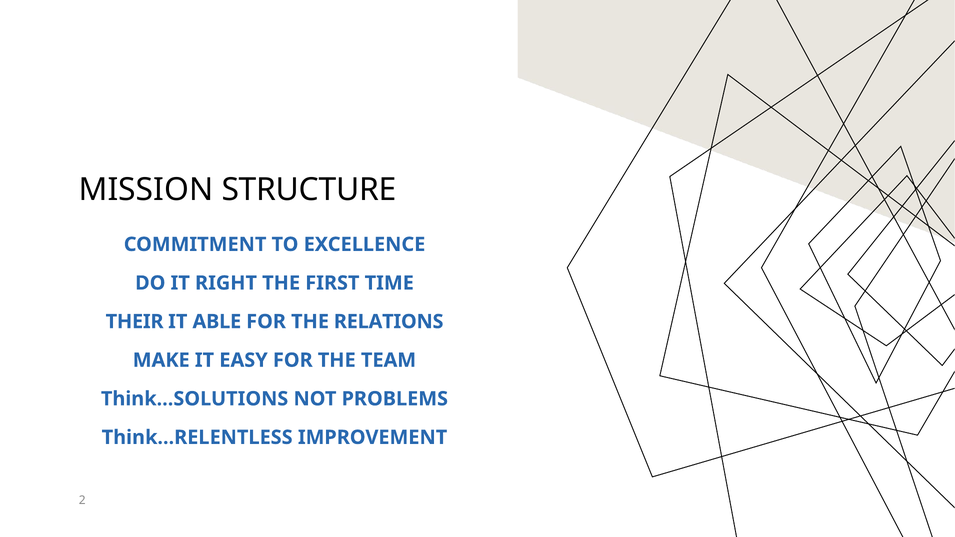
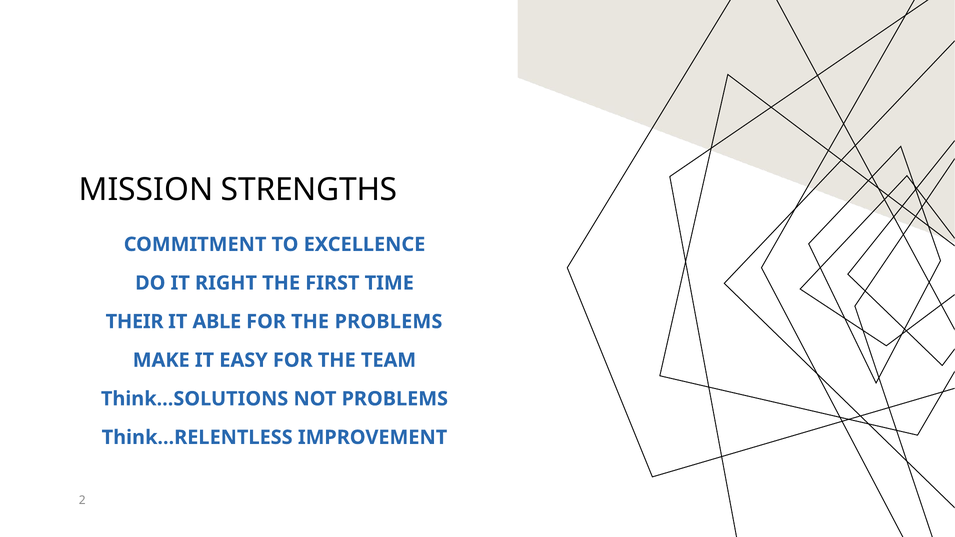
STRUCTURE: STRUCTURE -> STRENGTHS
THE RELATIONS: RELATIONS -> PROBLEMS
